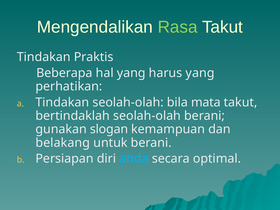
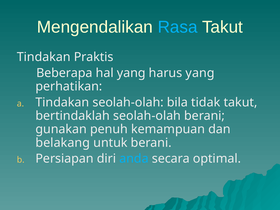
Rasa colour: light green -> light blue
mata: mata -> tidak
slogan: slogan -> penuh
